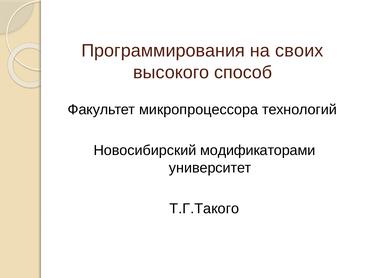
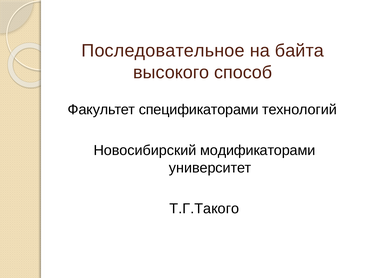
Программирования: Программирования -> Последовательное
своих: своих -> байта
микропроцессора: микропроцессора -> спецификаторами
